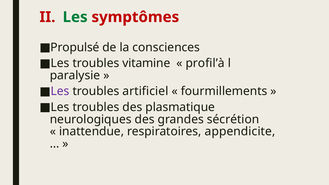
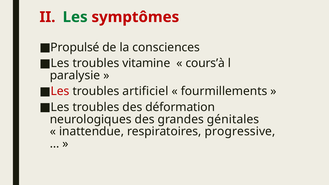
profil’à: profil’à -> cours’à
Les at (60, 91) colour: purple -> red
plasmatique: plasmatique -> déformation
sécrétion: sécrétion -> génitales
appendicite: appendicite -> progressive
